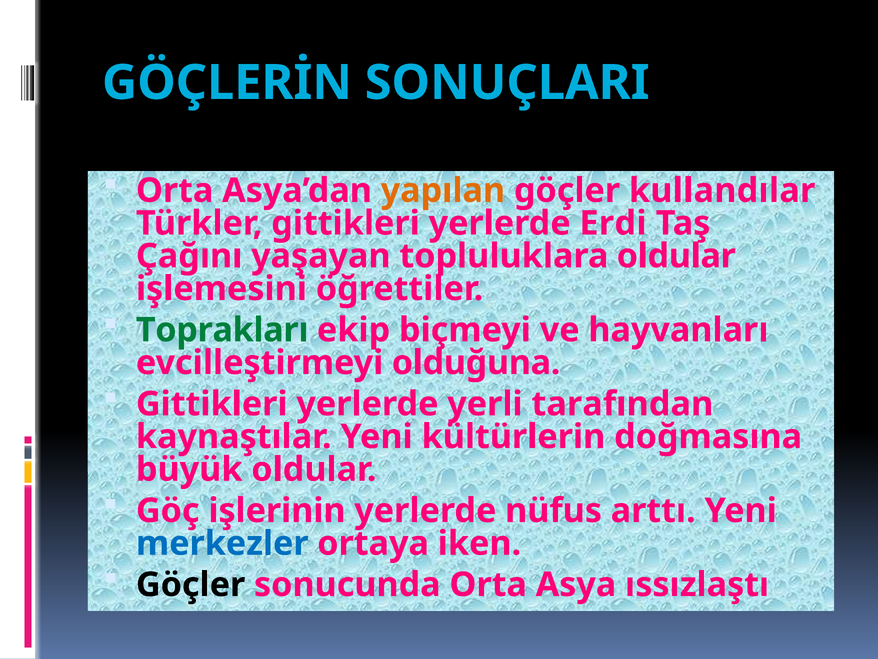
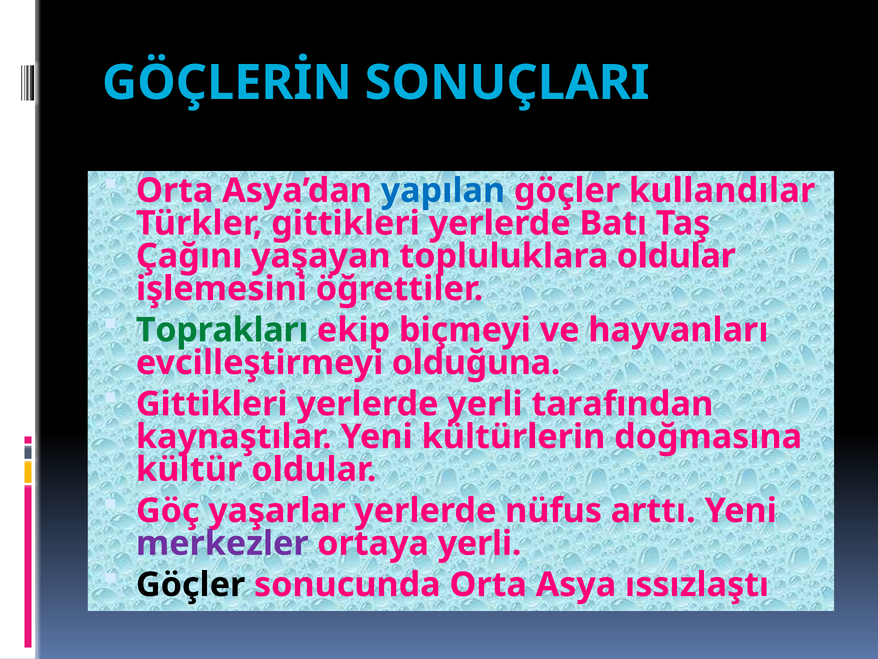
yapılan colour: orange -> blue
Erdi: Erdi -> Batı
büyük: büyük -> kültür
işlerinin: işlerinin -> yaşarlar
merkezler colour: blue -> purple
ortaya iken: iken -> yerli
